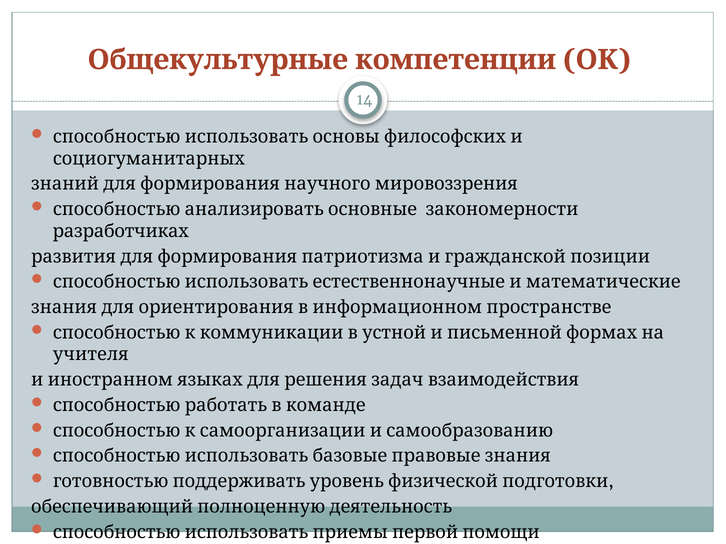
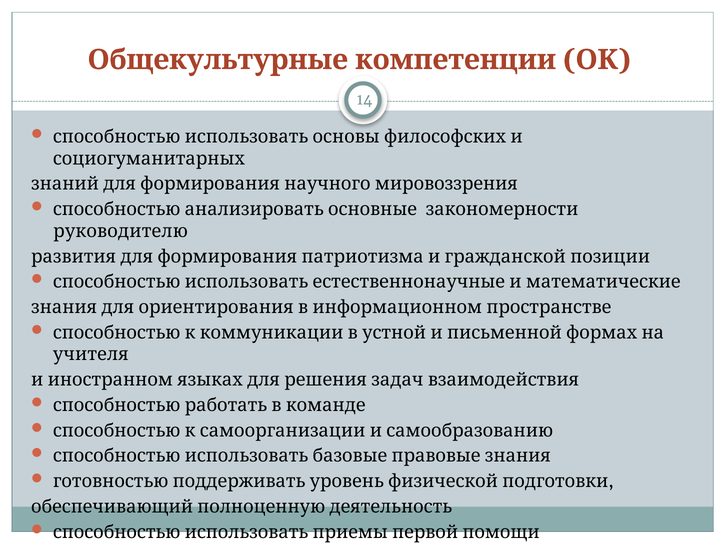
разработчиках: разработчиках -> руководителю
